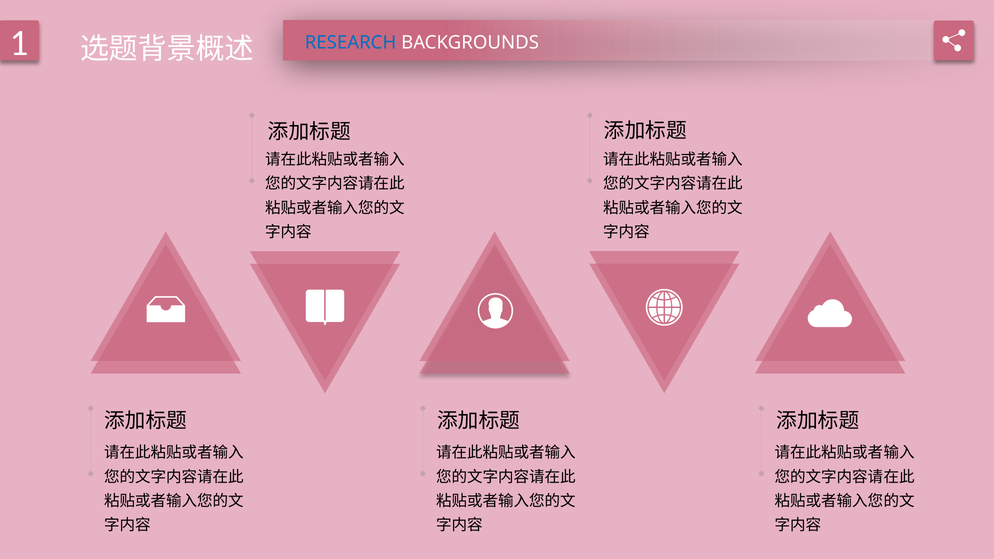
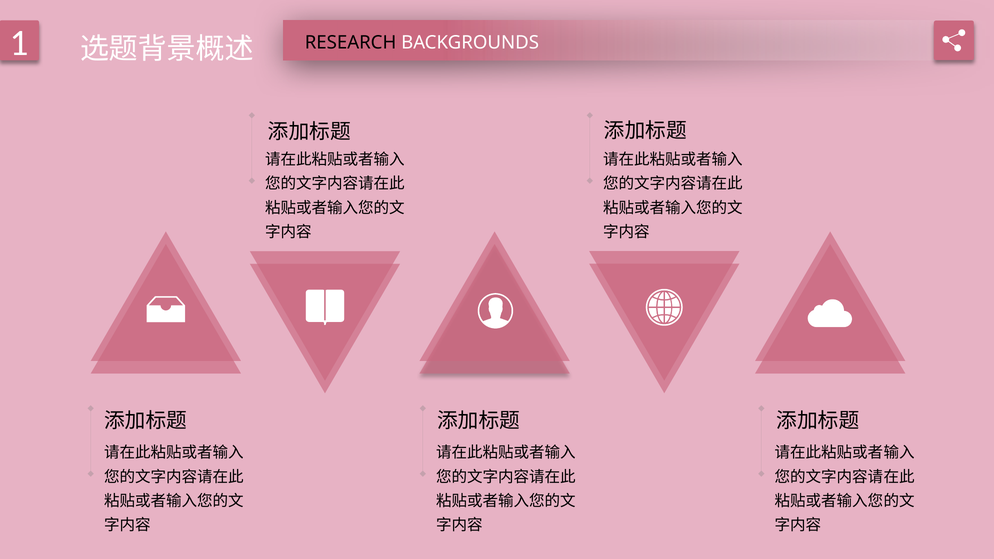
RESEARCH colour: blue -> black
